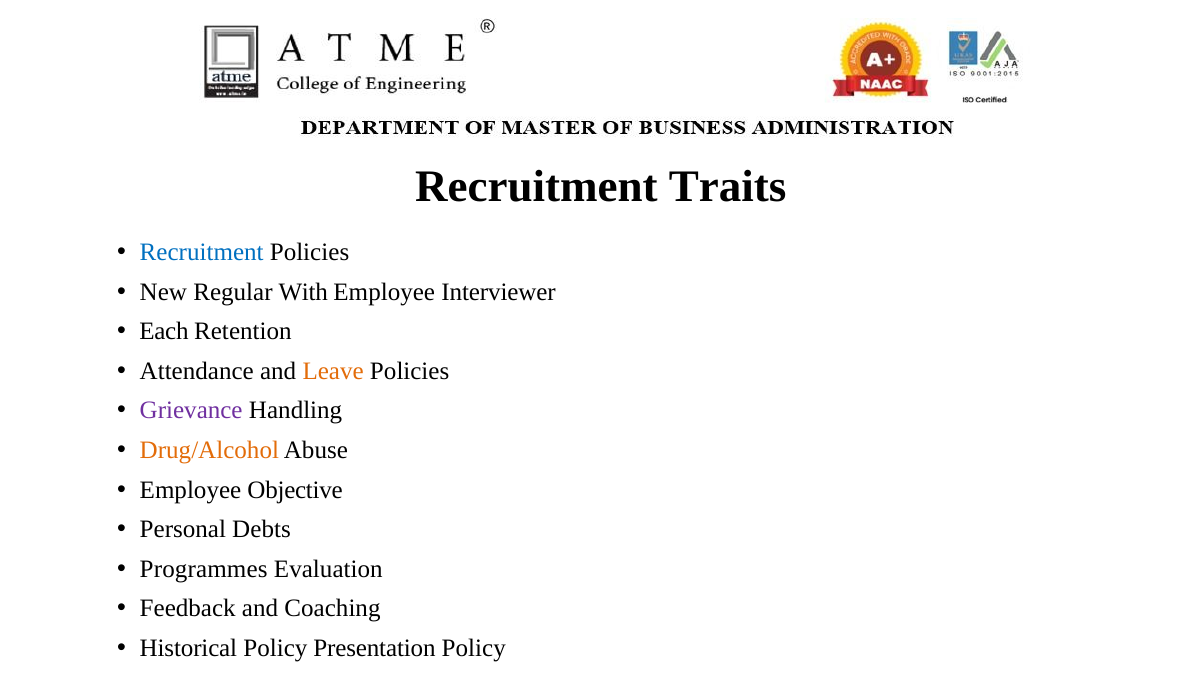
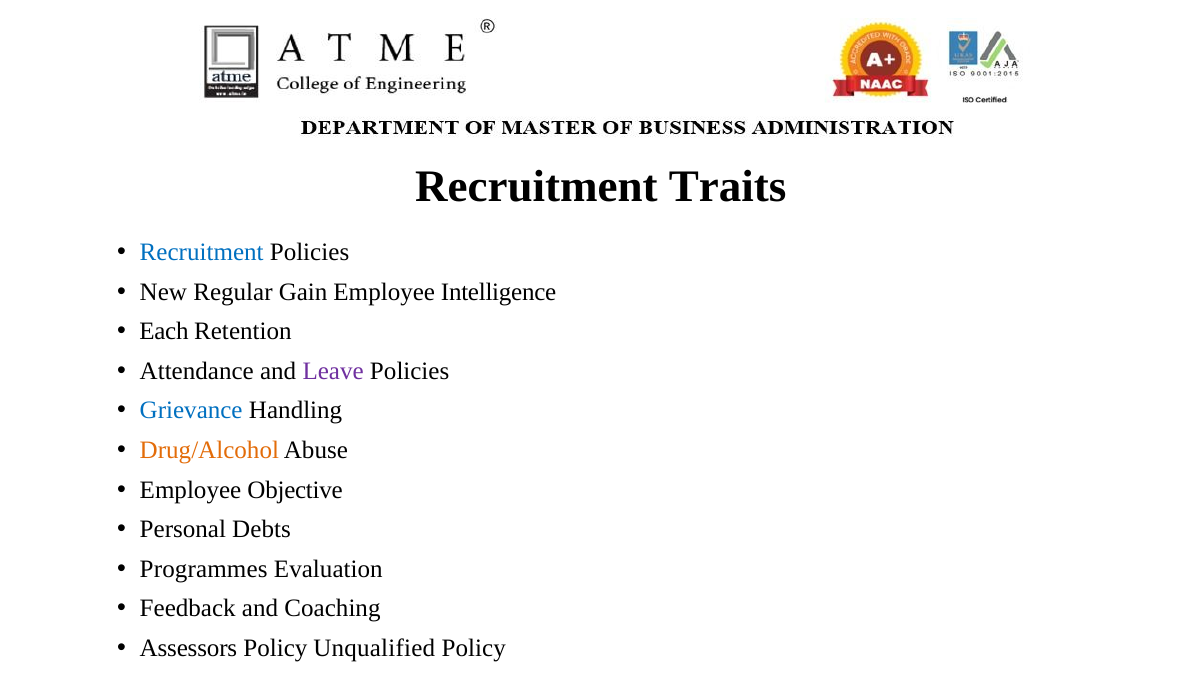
With: With -> Gain
Interviewer: Interviewer -> Intelligence
Leave colour: orange -> purple
Grievance colour: purple -> blue
Historical: Historical -> Assessors
Presentation: Presentation -> Unqualified
